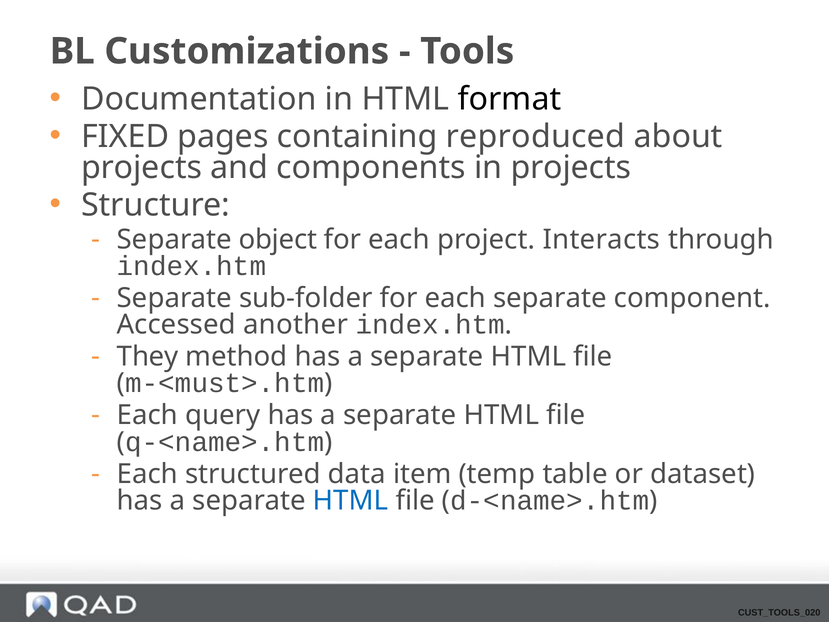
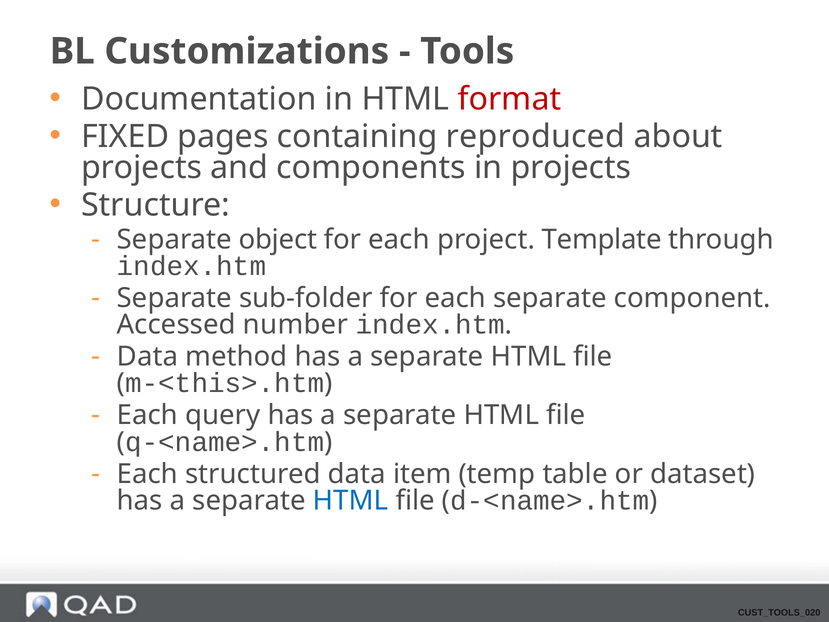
format colour: black -> red
Interacts: Interacts -> Template
another: another -> number
They at (148, 357): They -> Data
m-<must>.htm: m-<must>.htm -> m-<this>.htm
